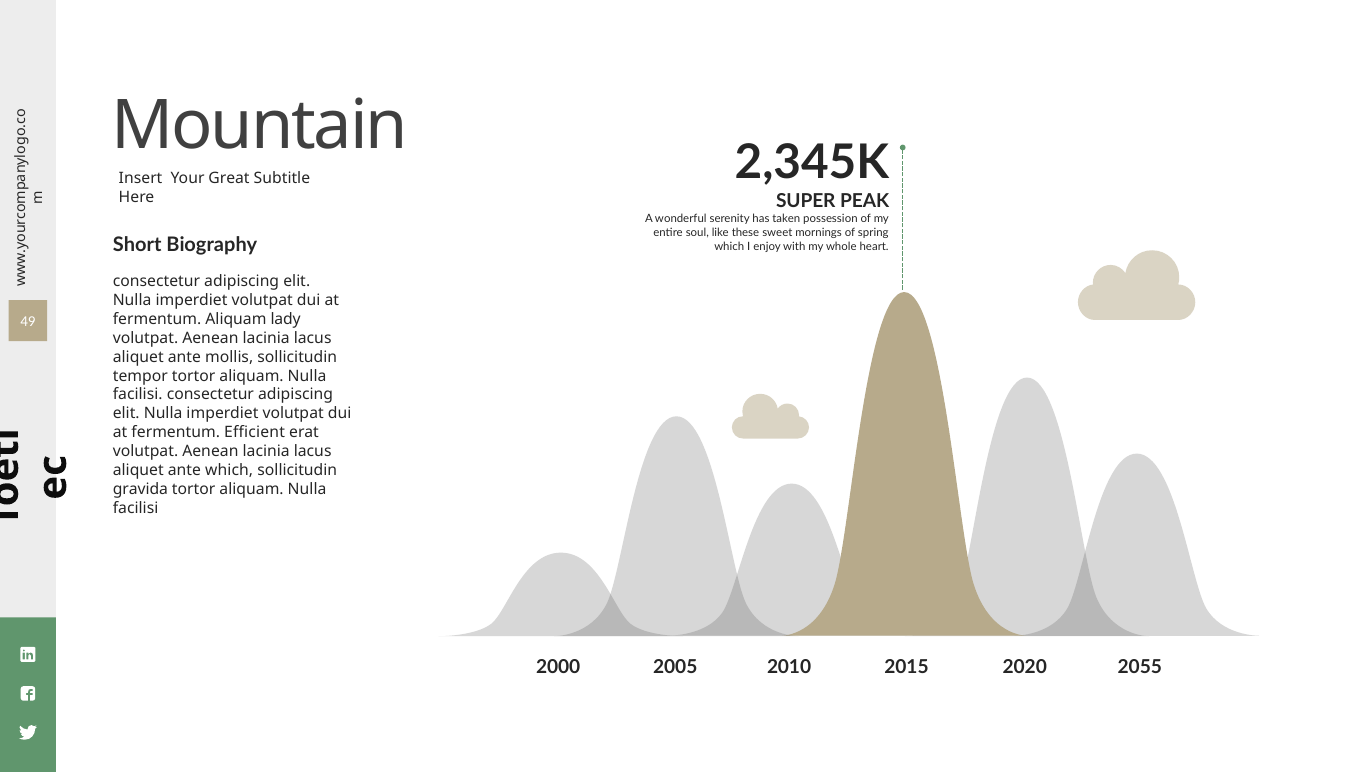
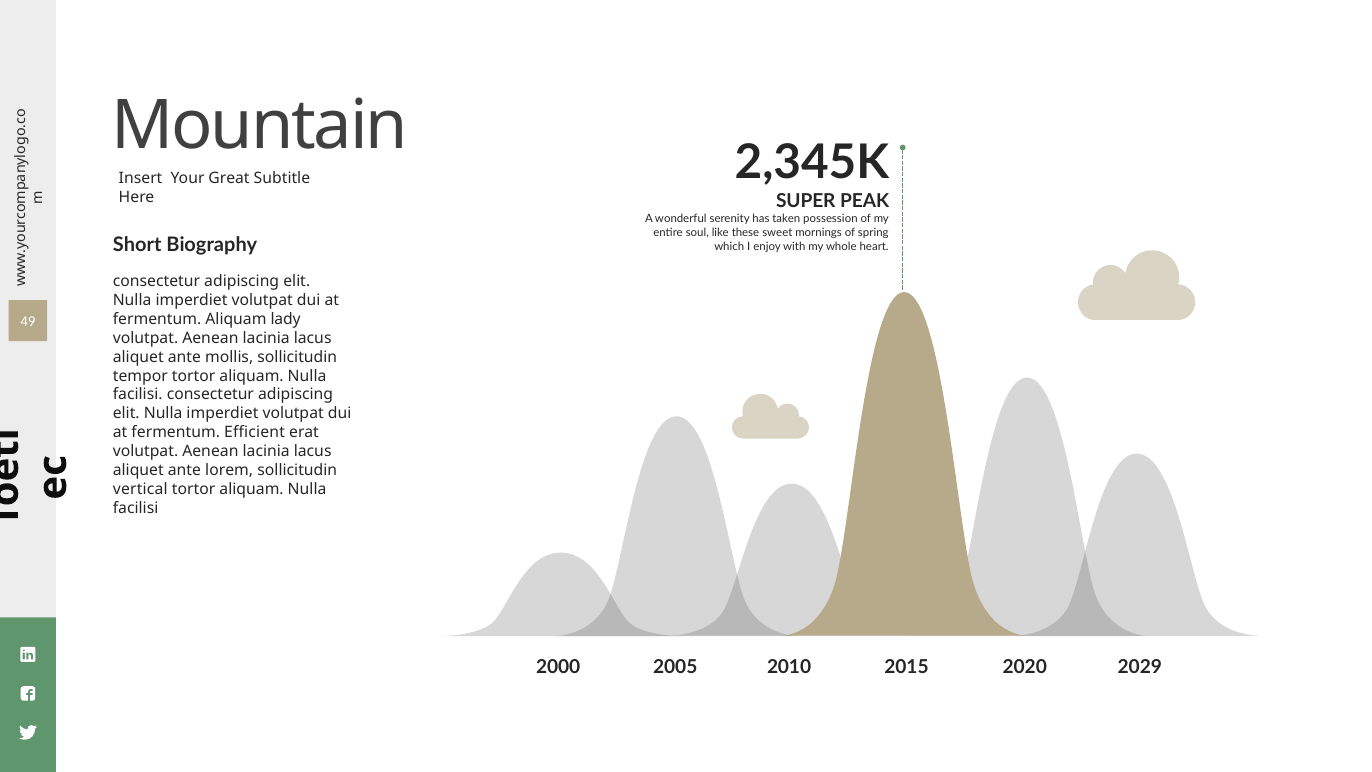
ante which: which -> lorem
gravida: gravida -> vertical
2055: 2055 -> 2029
